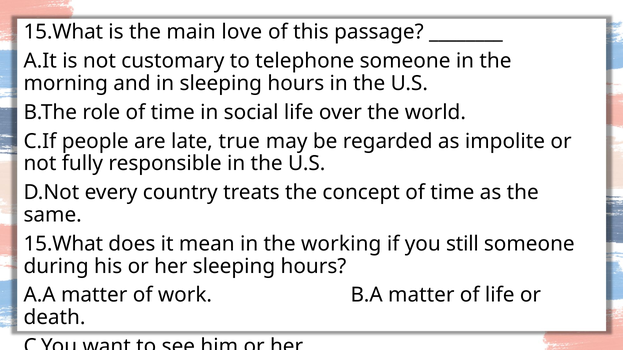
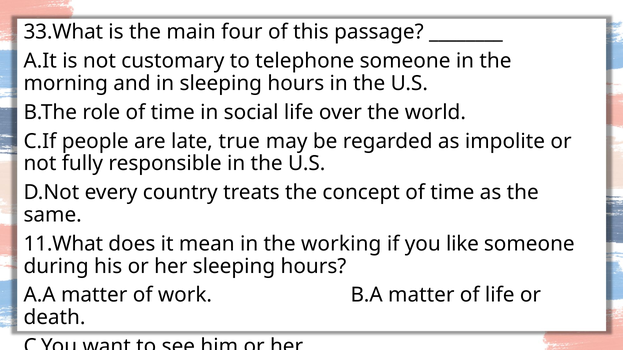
15.What at (63, 32): 15.What -> 33.What
love: love -> four
15.What at (63, 244): 15.What -> 11.What
still: still -> like
